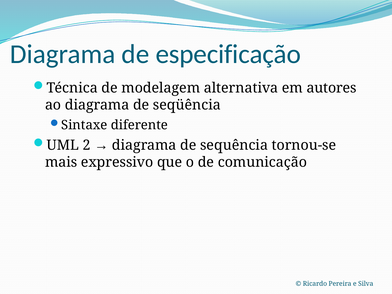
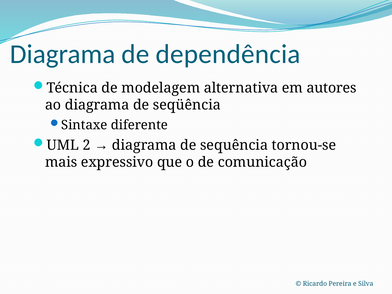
especificação: especificação -> dependência
